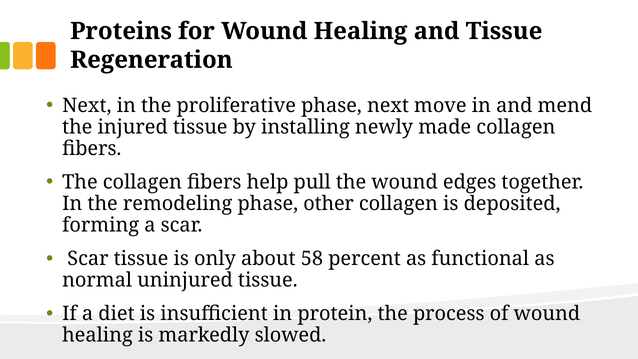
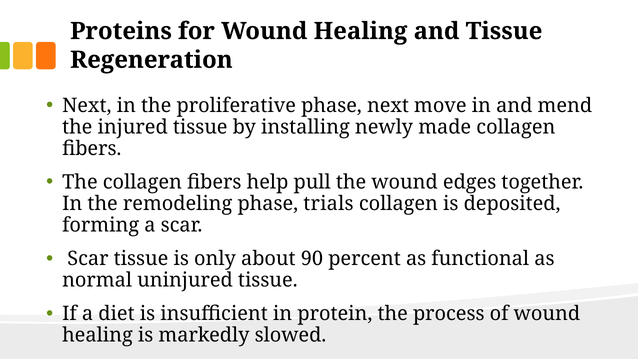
other: other -> trials
58: 58 -> 90
